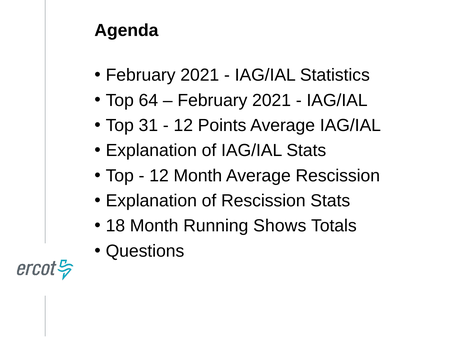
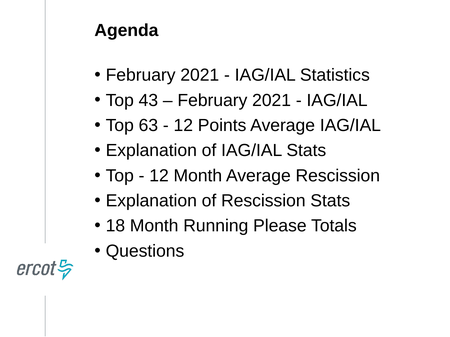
64: 64 -> 43
31: 31 -> 63
Shows: Shows -> Please
